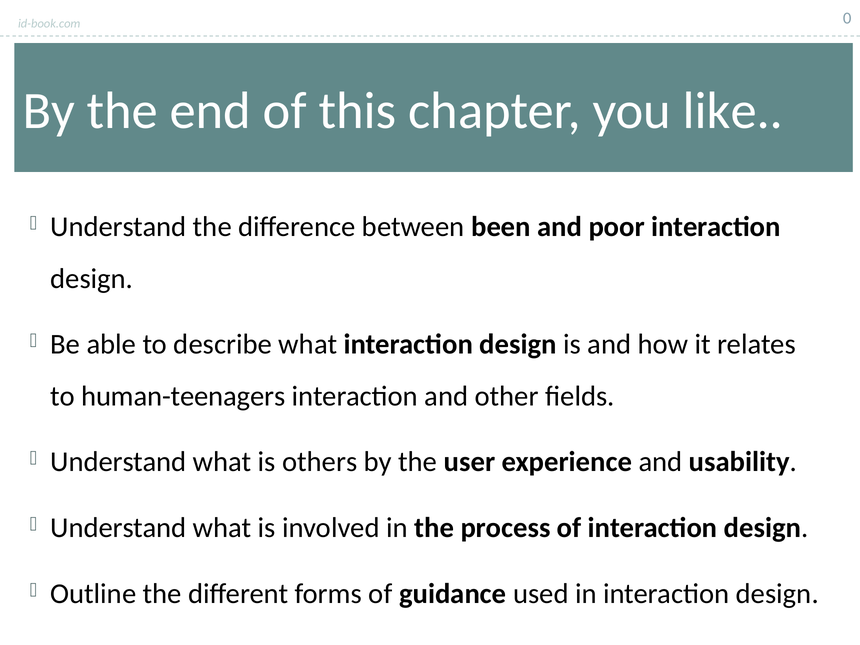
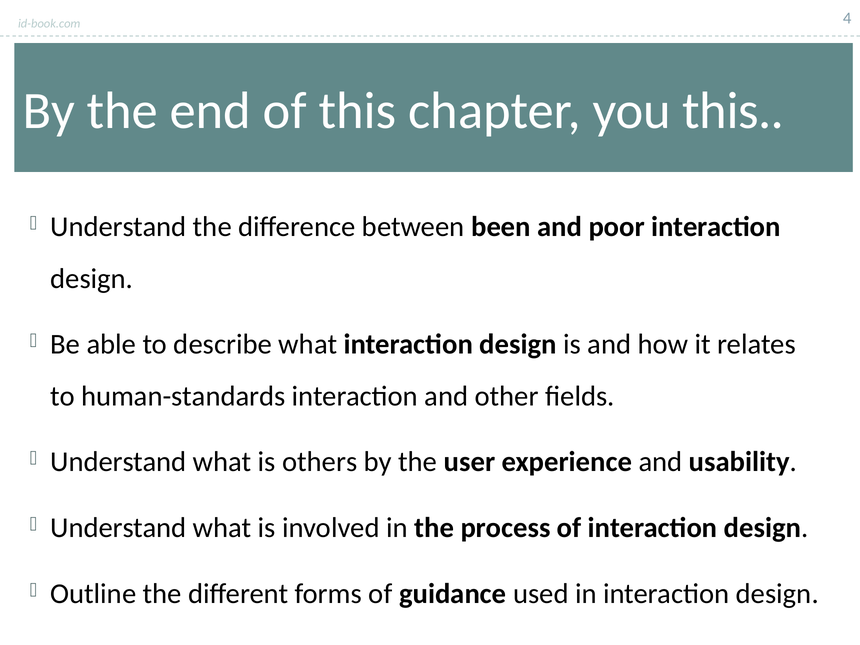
0: 0 -> 4
you like: like -> this
human-teenagers: human-teenagers -> human-standards
